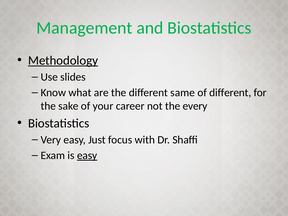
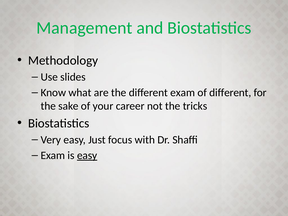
Methodology underline: present -> none
different same: same -> exam
every: every -> tricks
